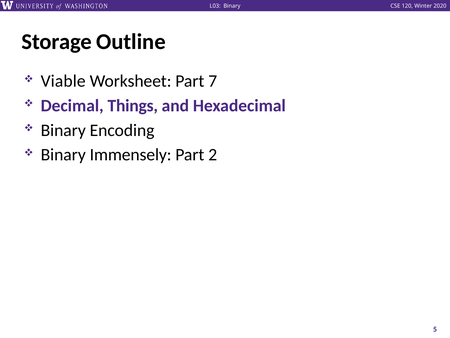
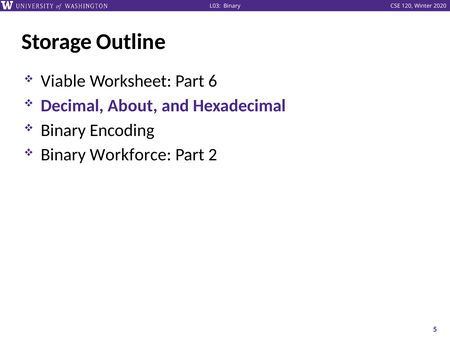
7: 7 -> 6
Things: Things -> About
Immensely: Immensely -> Workforce
